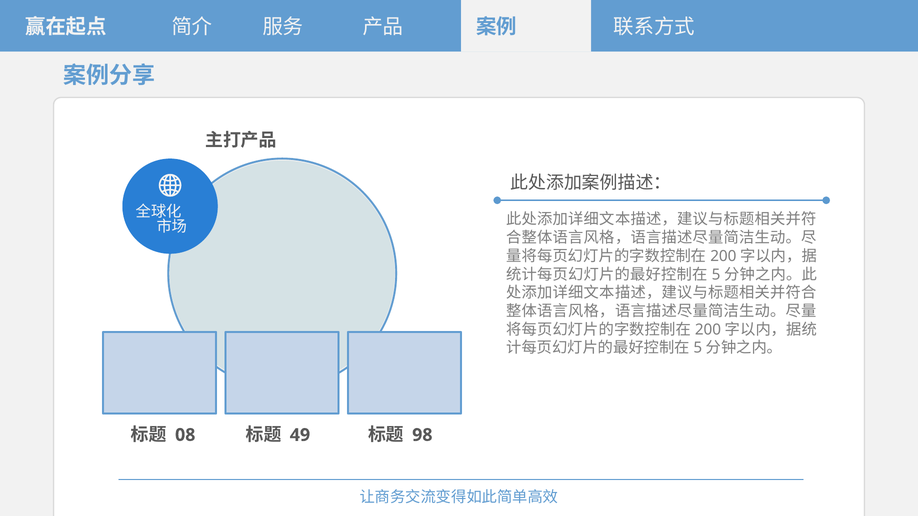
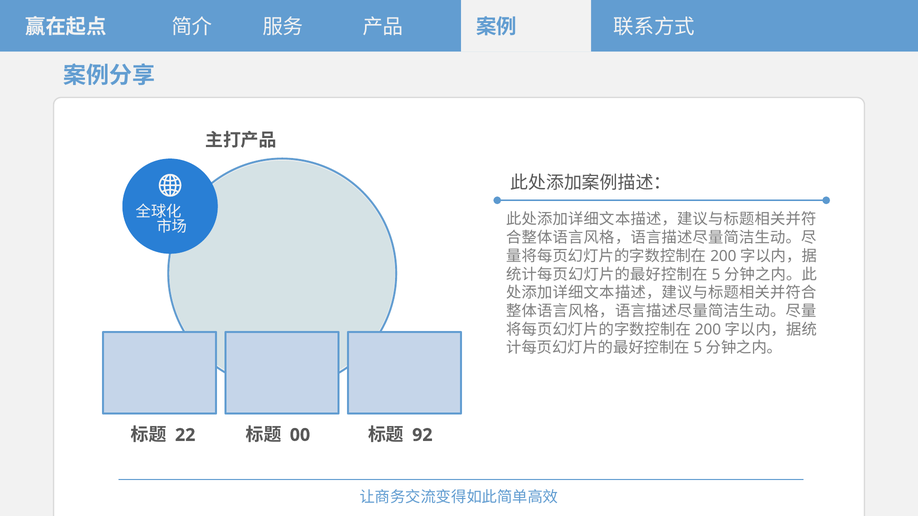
08: 08 -> 22
49: 49 -> 00
98: 98 -> 92
